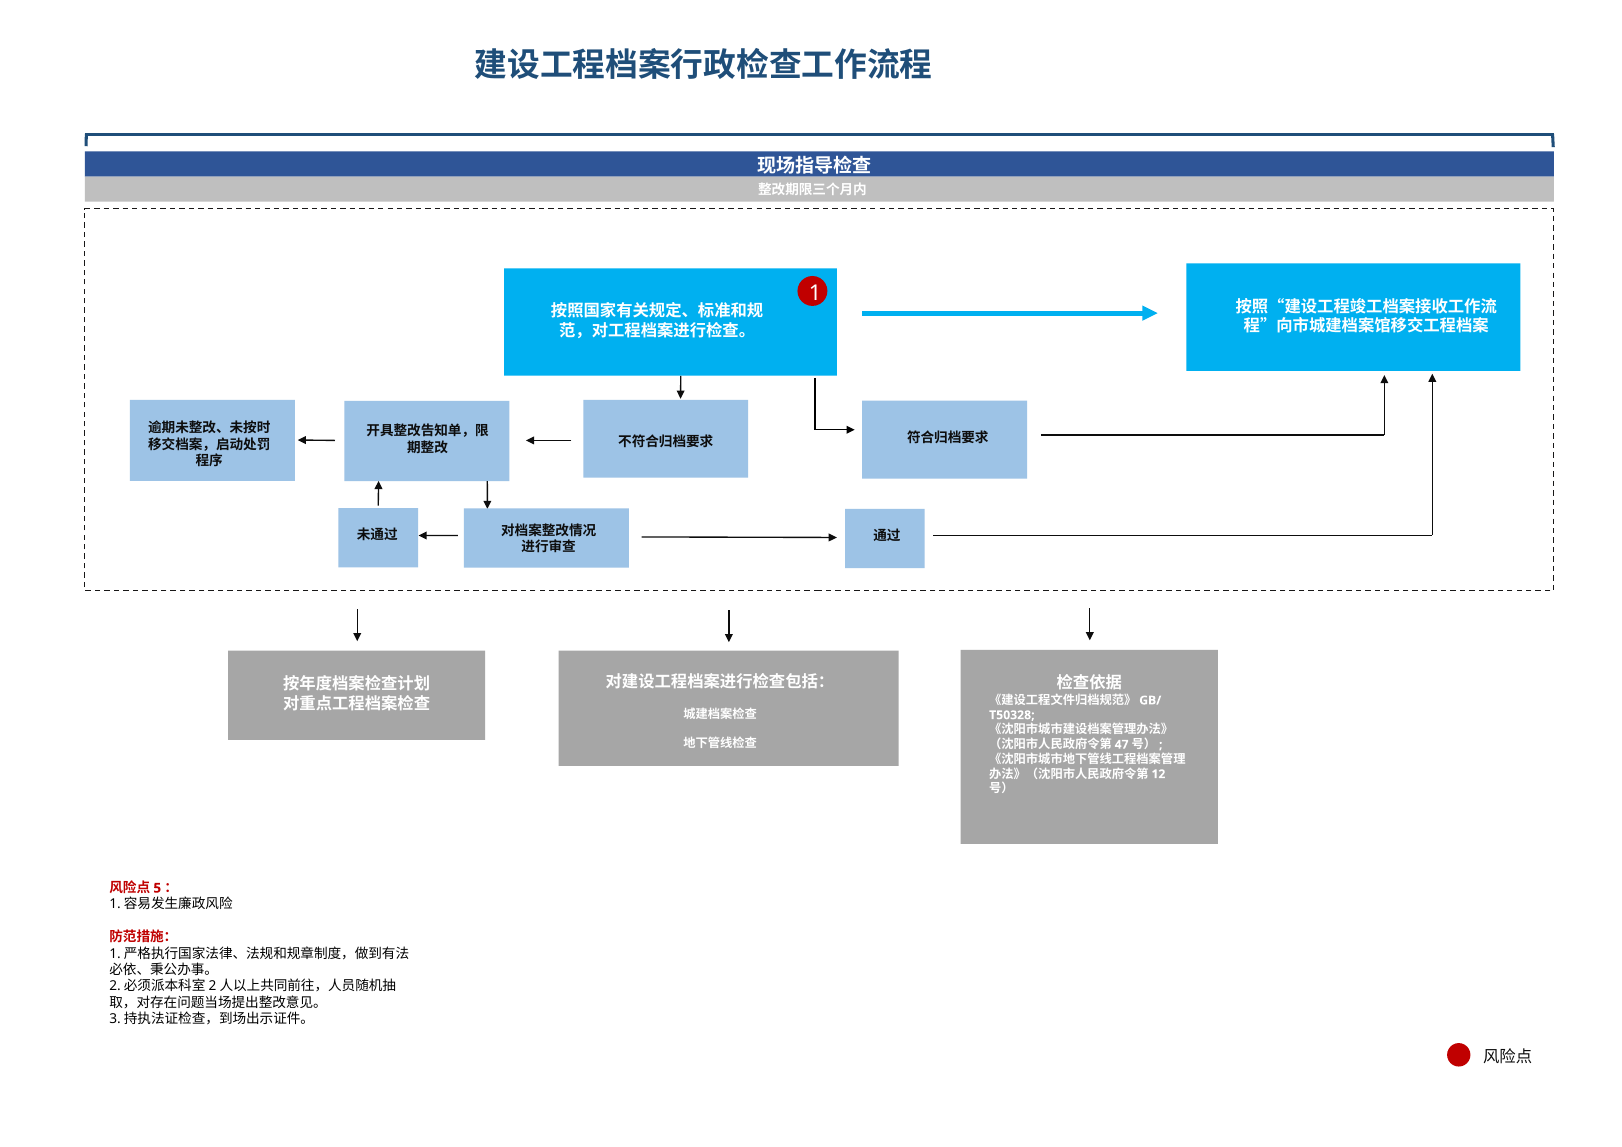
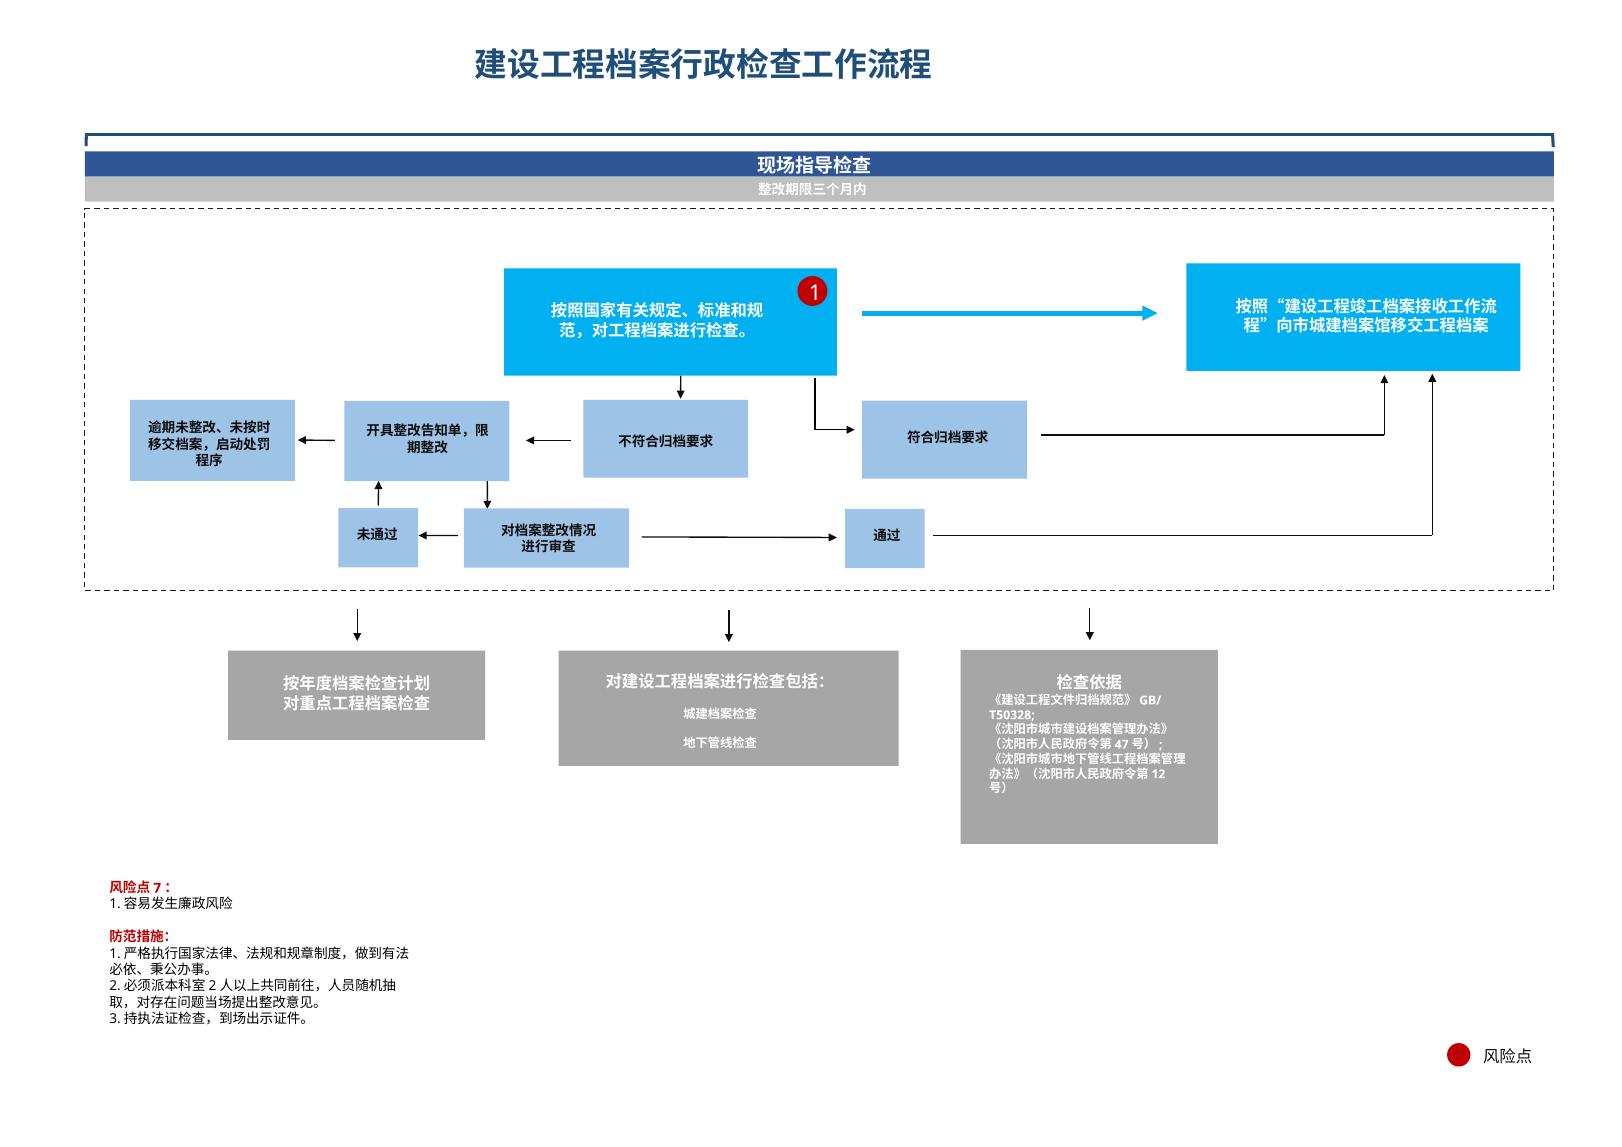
5: 5 -> 7
